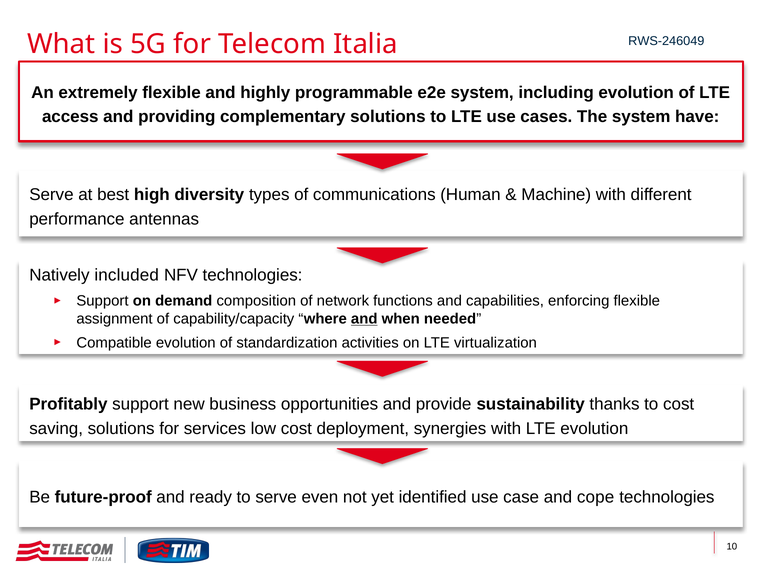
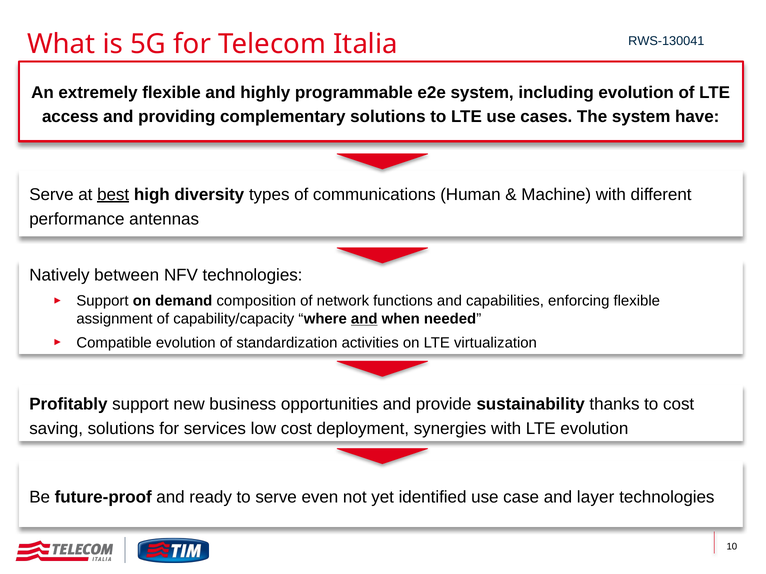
RWS-246049: RWS-246049 -> RWS-130041
best underline: none -> present
included: included -> between
cope: cope -> layer
